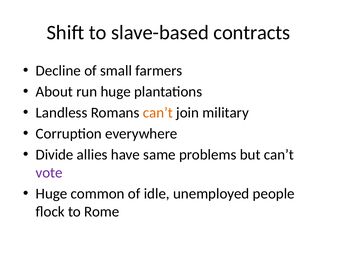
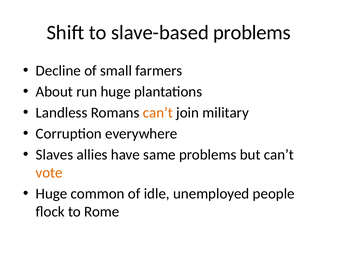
slave-based contracts: contracts -> problems
Divide: Divide -> Slaves
vote colour: purple -> orange
